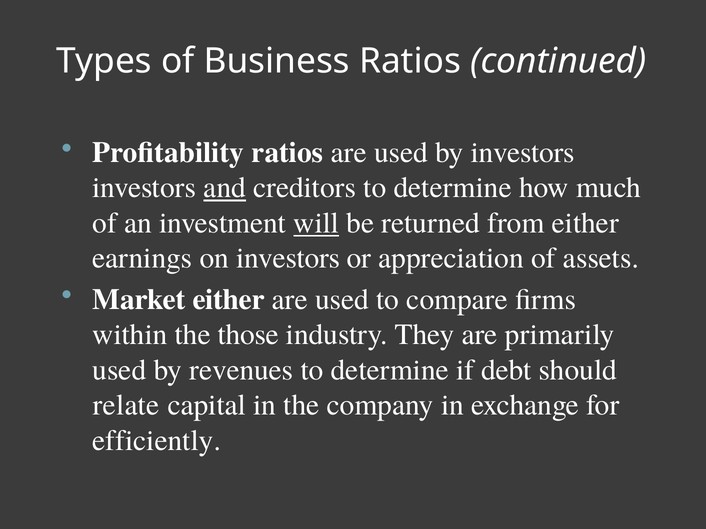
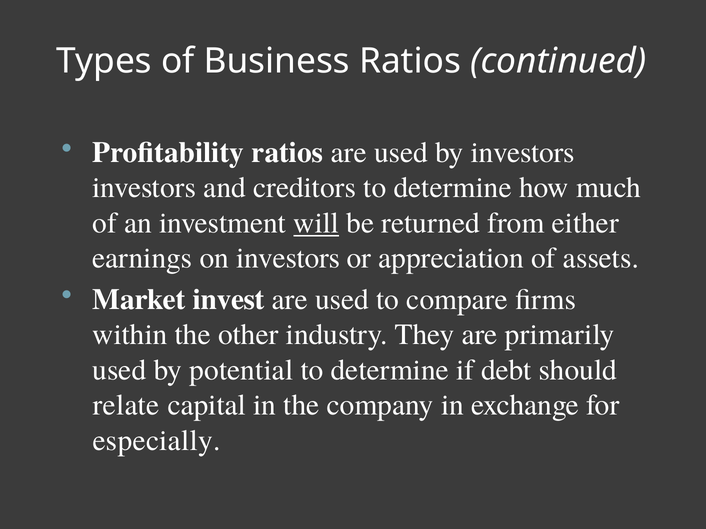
and underline: present -> none
Market either: either -> invest
those: those -> other
revenues: revenues -> potential
efficiently: efficiently -> especially
